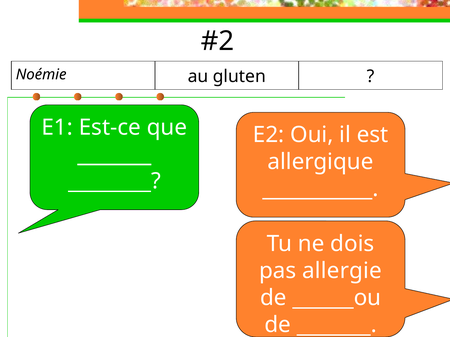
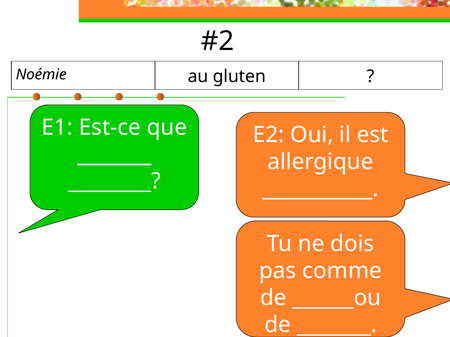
allergie: allergie -> comme
